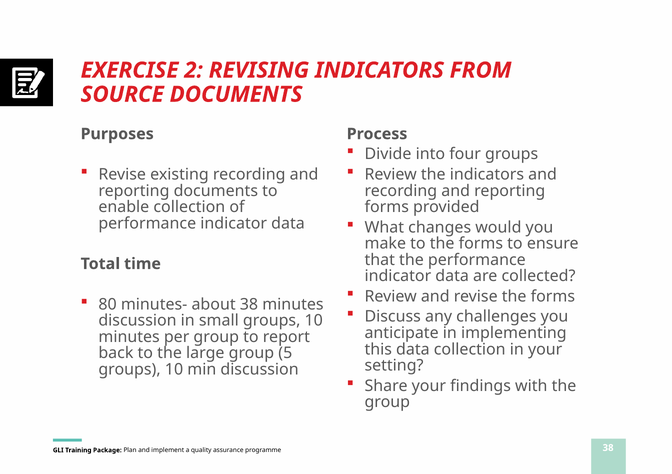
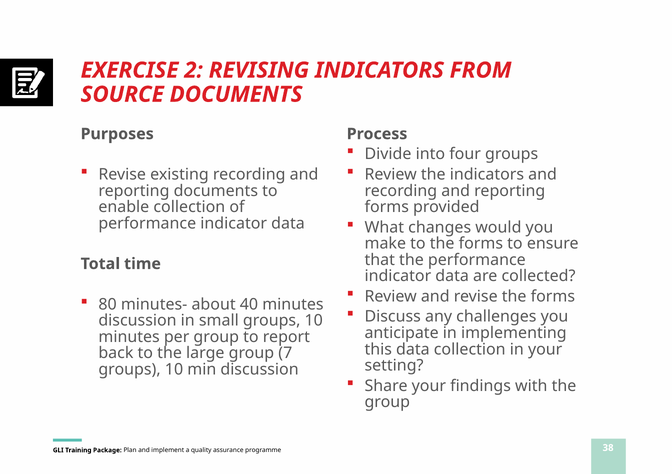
about 38: 38 -> 40
5: 5 -> 7
